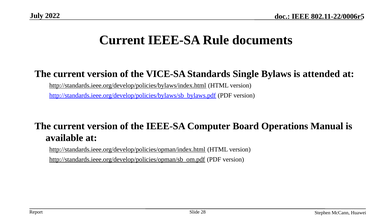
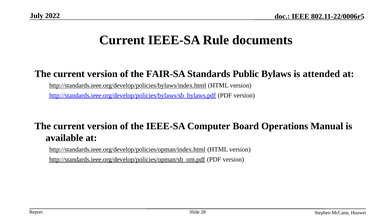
VICE-SA: VICE-SA -> FAIR-SA
Single: Single -> Public
